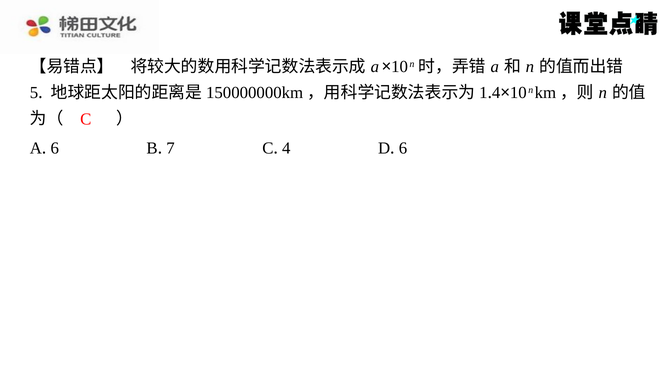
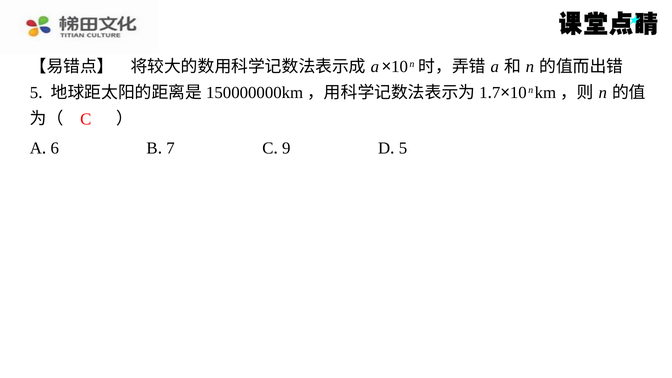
4 at (496, 93): 4 -> 7
4 at (286, 148): 4 -> 9
6 at (403, 148): 6 -> 5
